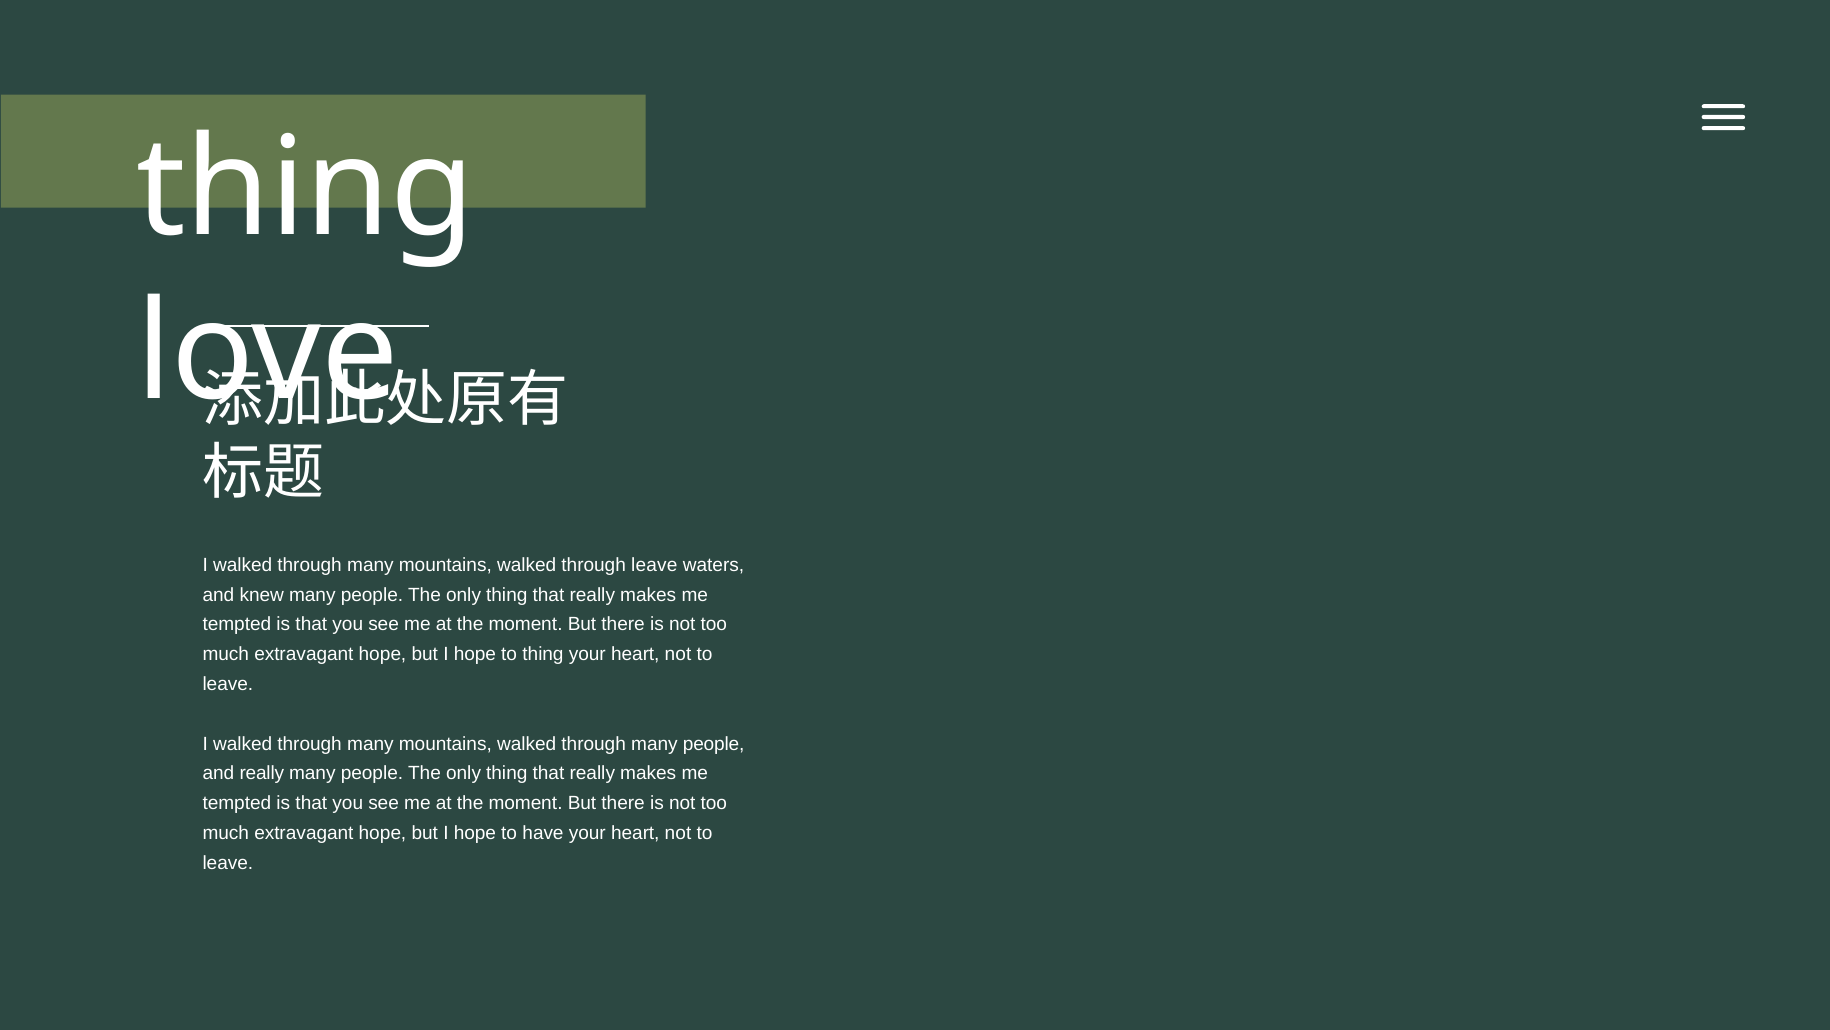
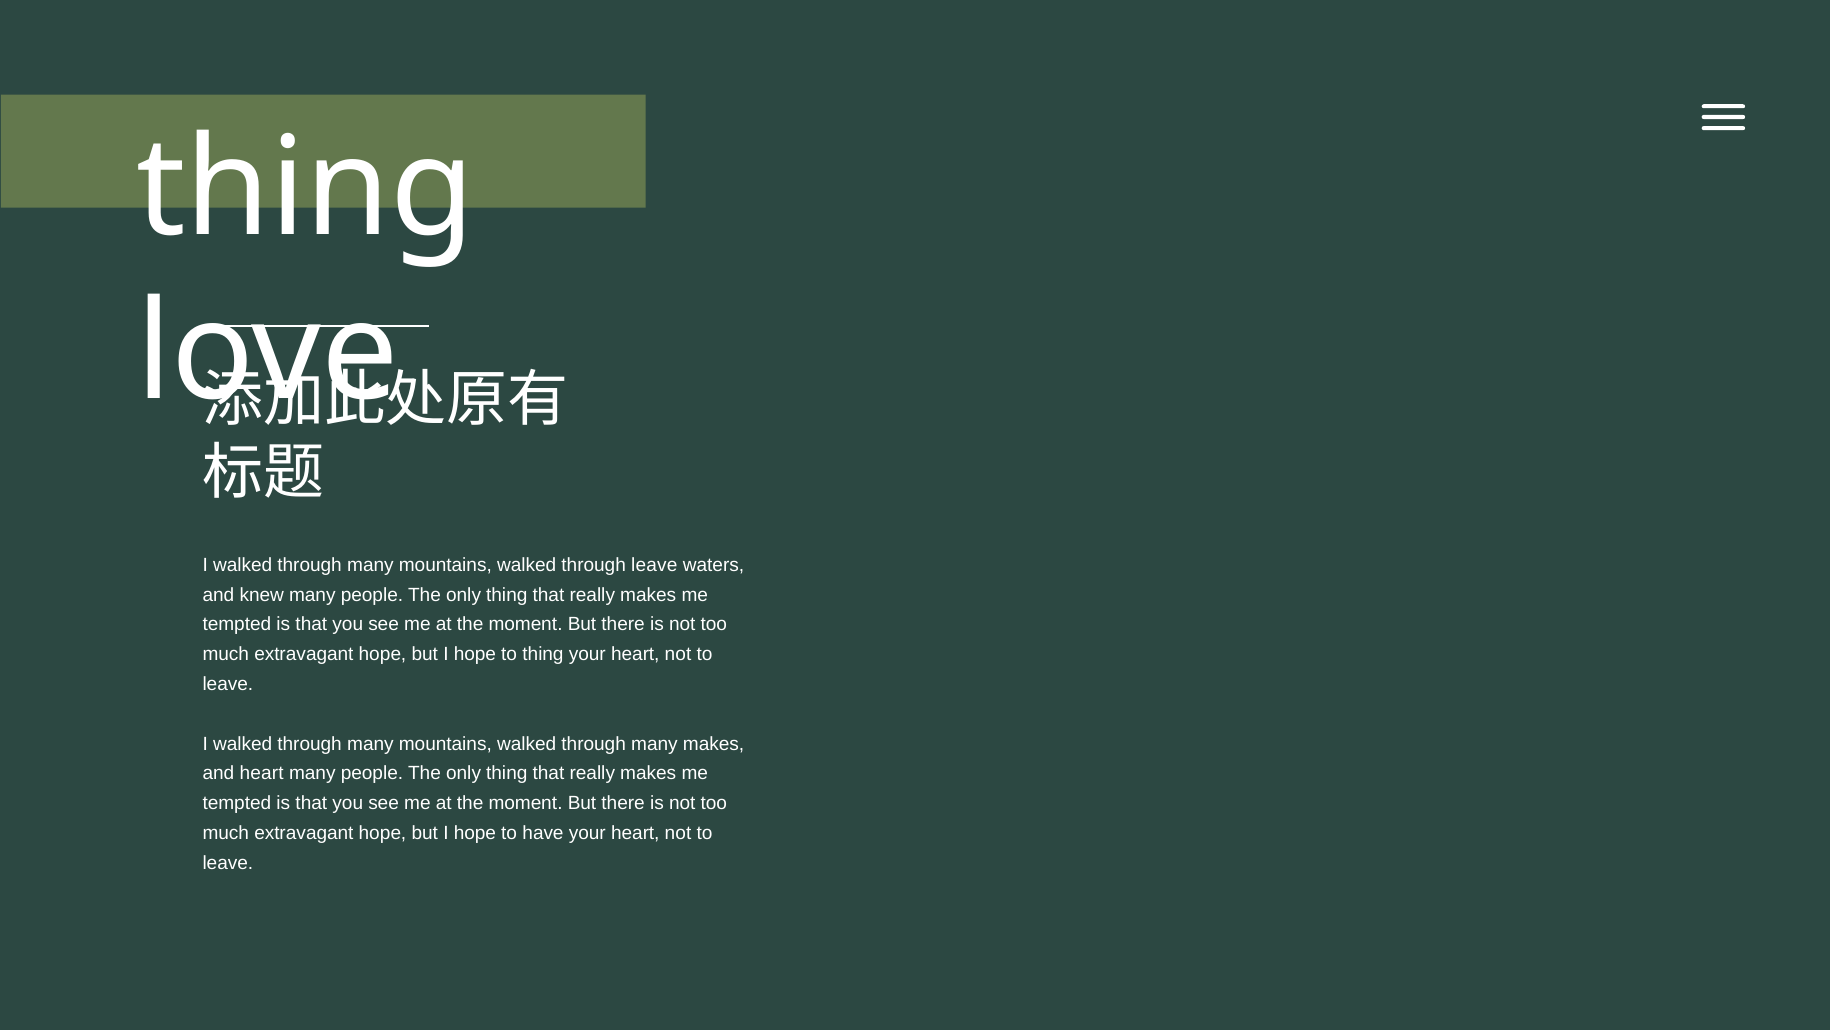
through many people: people -> makes
and really: really -> heart
